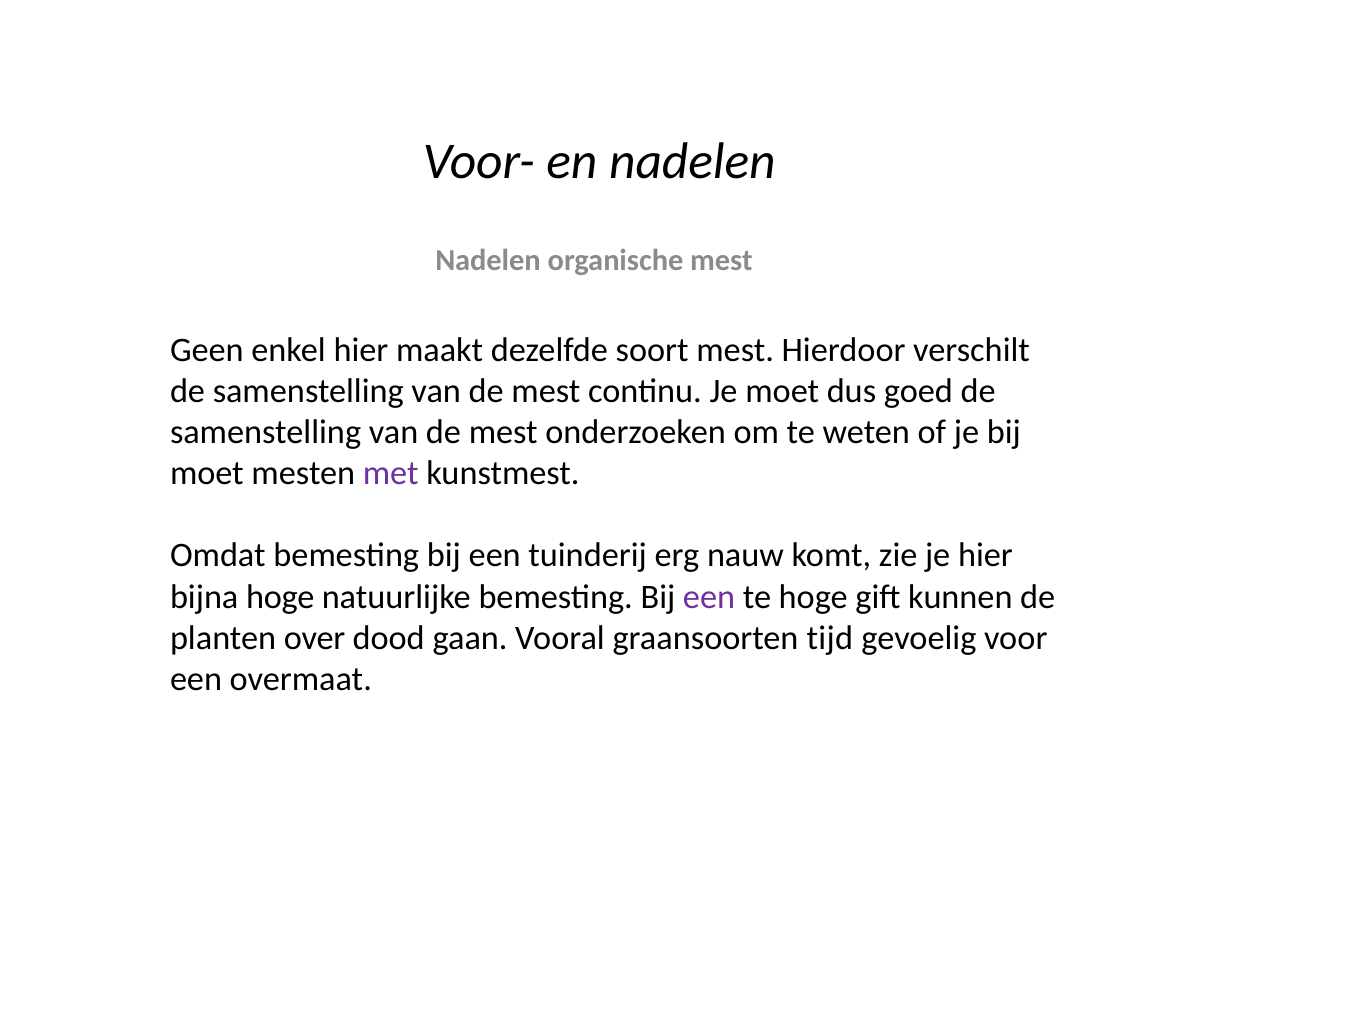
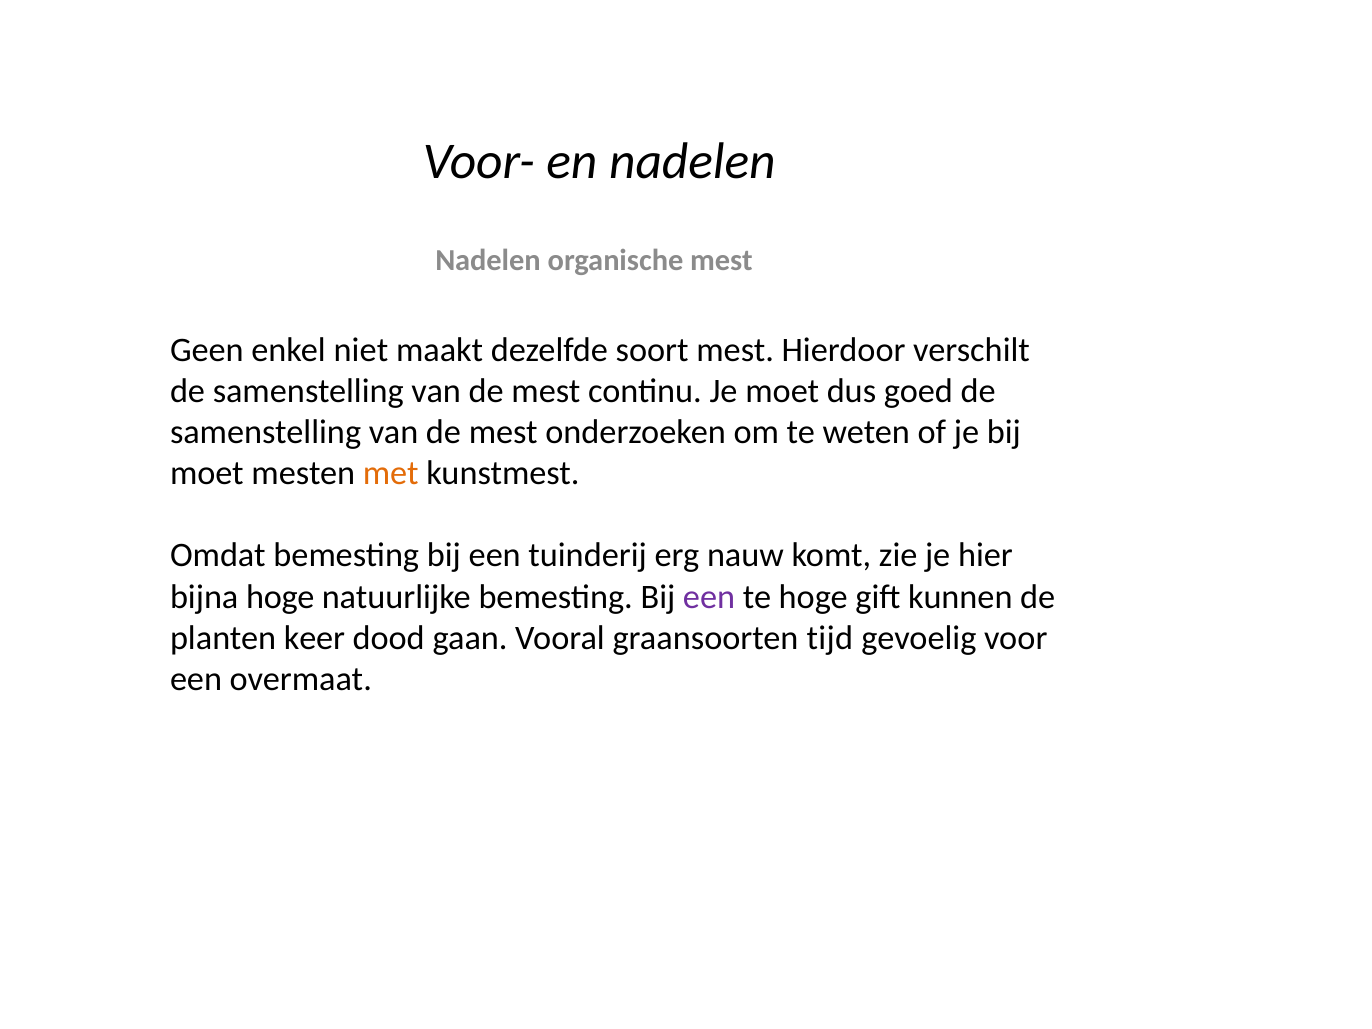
enkel hier: hier -> niet
met colour: purple -> orange
over: over -> keer
